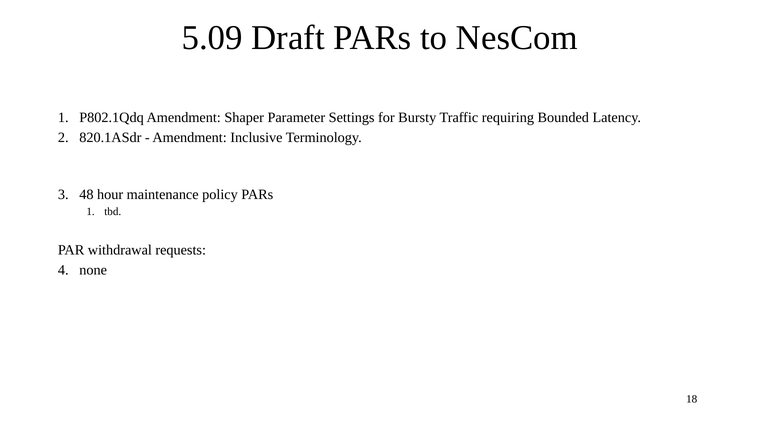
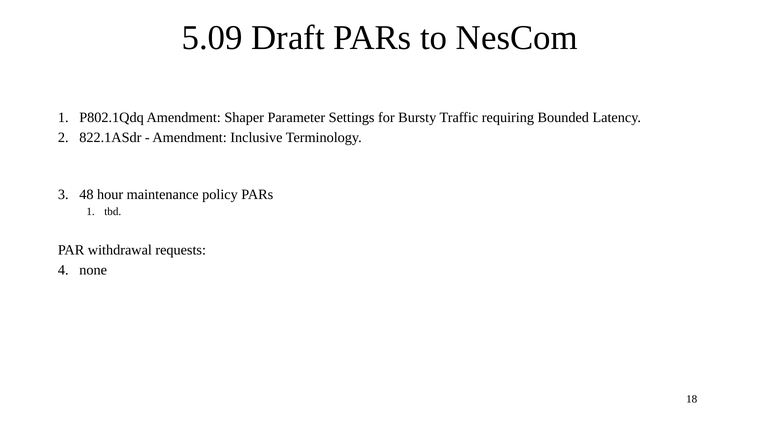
820.1ASdr: 820.1ASdr -> 822.1ASdr
